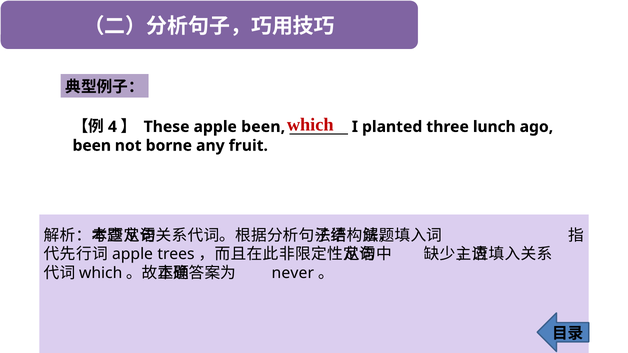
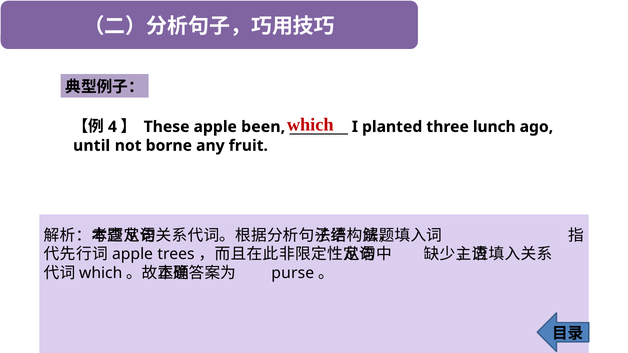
been at (92, 146): been -> until
never: never -> purse
